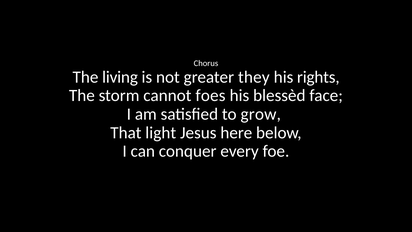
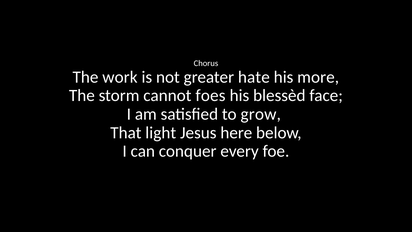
living: living -> work
they: they -> hate
rights: rights -> more
